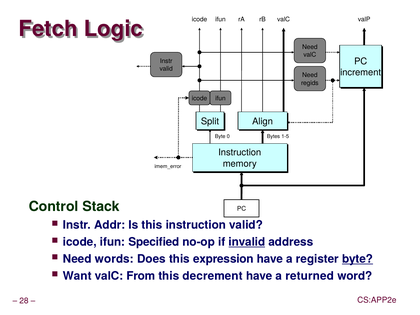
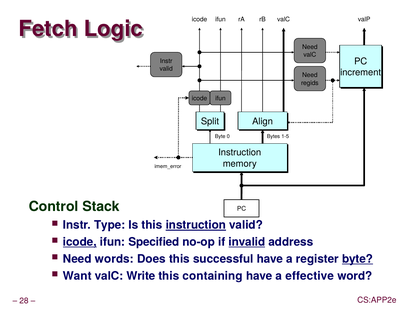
Addr: Addr -> Type
instruction at (196, 225) underline: none -> present
icode at (80, 242) underline: none -> present
expression: expression -> successful
From: From -> Write
decrement: decrement -> containing
returned: returned -> effective
